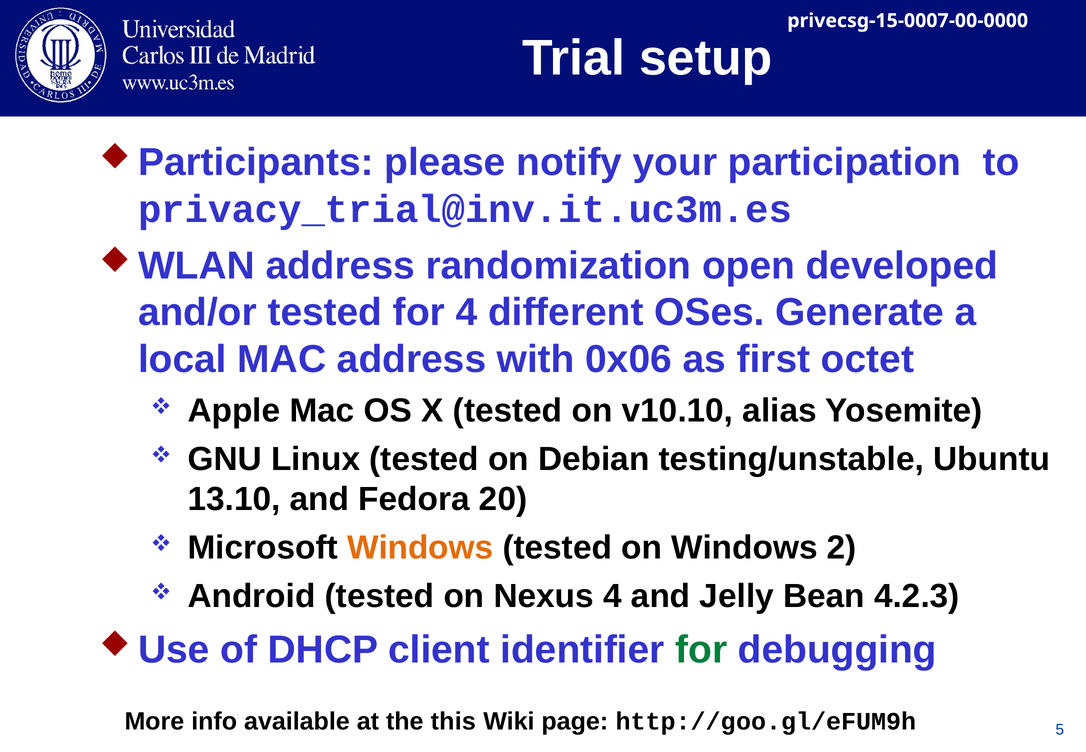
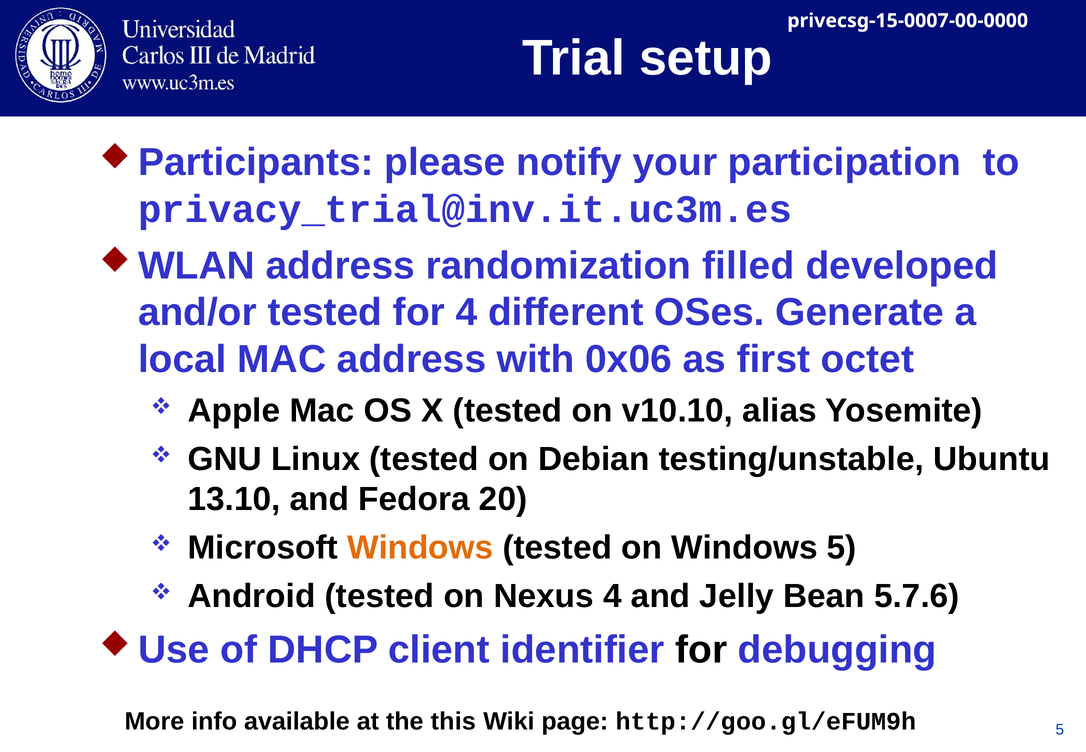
open: open -> filled
Windows 2: 2 -> 5
4.2.3: 4.2.3 -> 5.7.6
for at (701, 650) colour: green -> black
